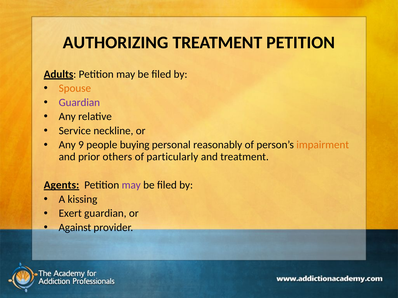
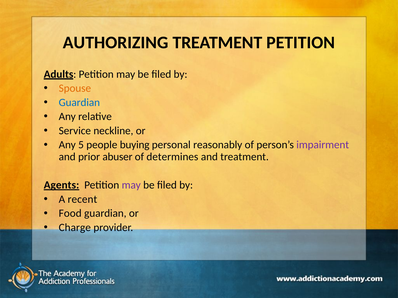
Guardian at (79, 103) colour: purple -> blue
9: 9 -> 5
impairment colour: orange -> purple
others: others -> abuser
particularly: particularly -> determines
kissing: kissing -> recent
Exert: Exert -> Food
Against: Against -> Charge
